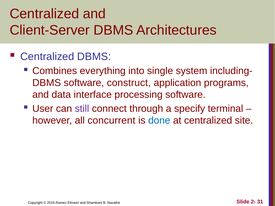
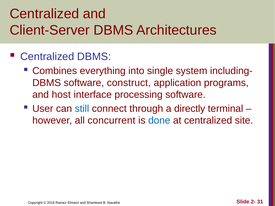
data: data -> host
still colour: purple -> blue
specify: specify -> directly
